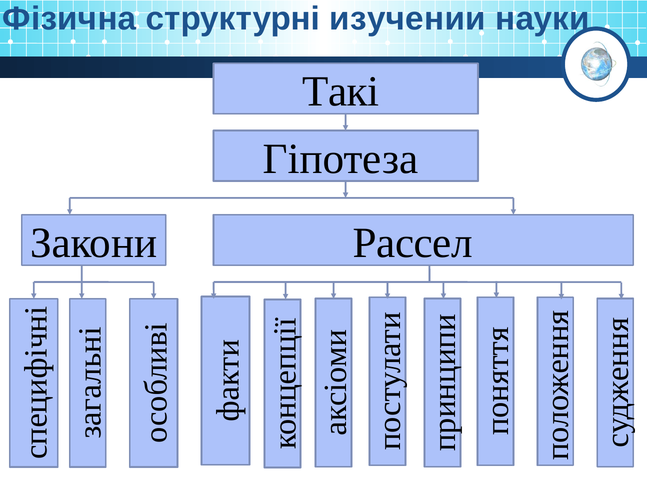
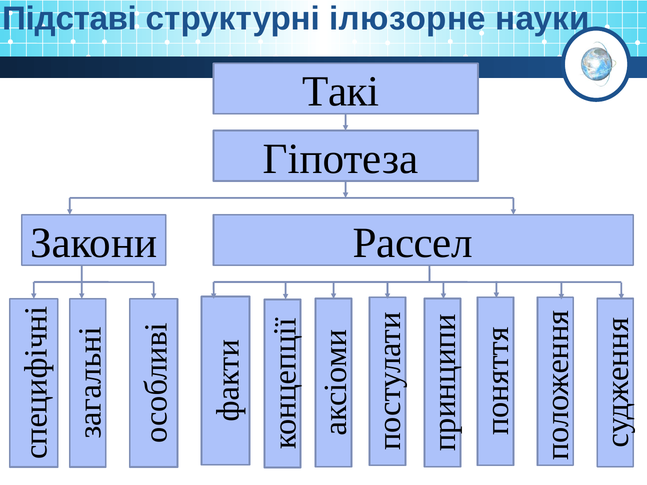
Фізична: Фізична -> Підставі
изучении: изучении -> ілюзорне
